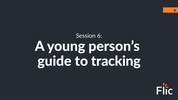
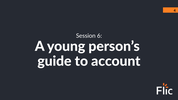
tracking: tracking -> account
